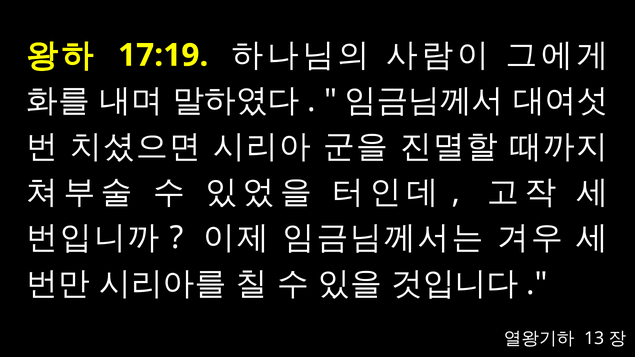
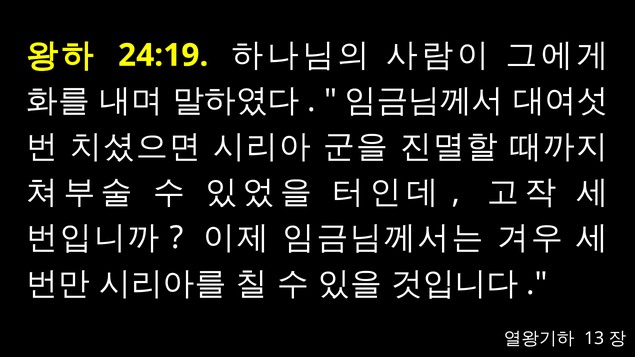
17:19: 17:19 -> 24:19
